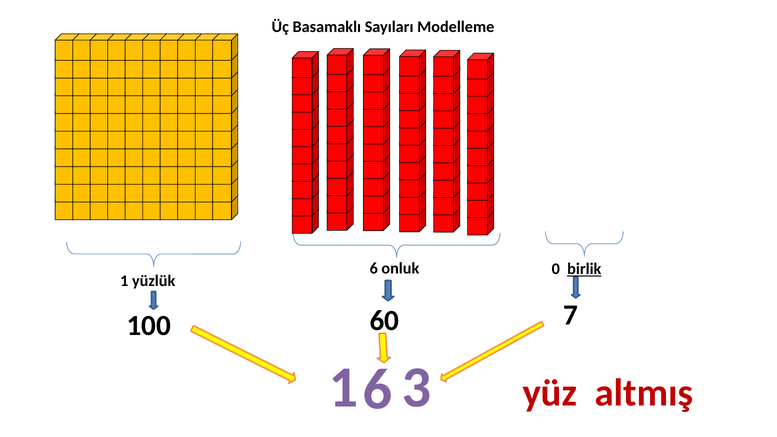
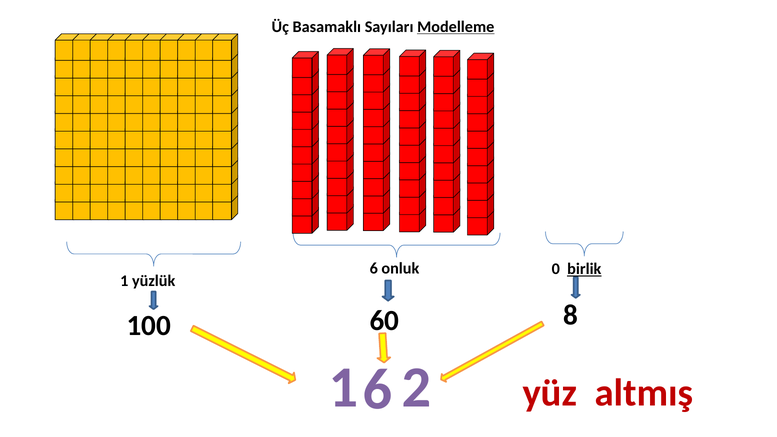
Modelleme underline: none -> present
7: 7 -> 8
3: 3 -> 2
